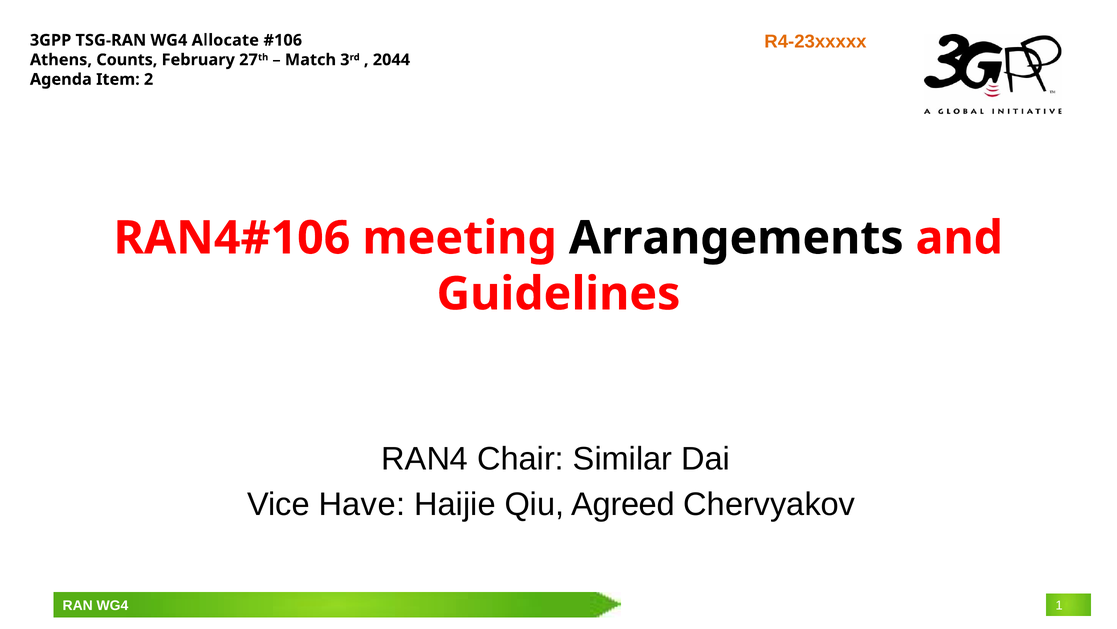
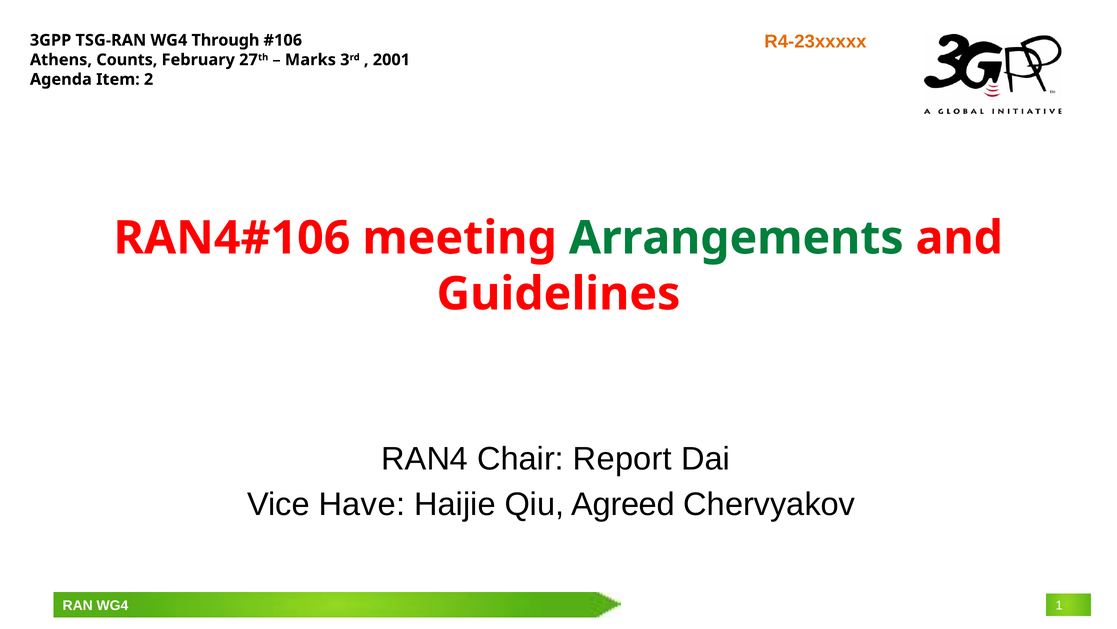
Allocate: Allocate -> Through
Match: Match -> Marks
2044: 2044 -> 2001
Arrangements colour: black -> green
Similar: Similar -> Report
